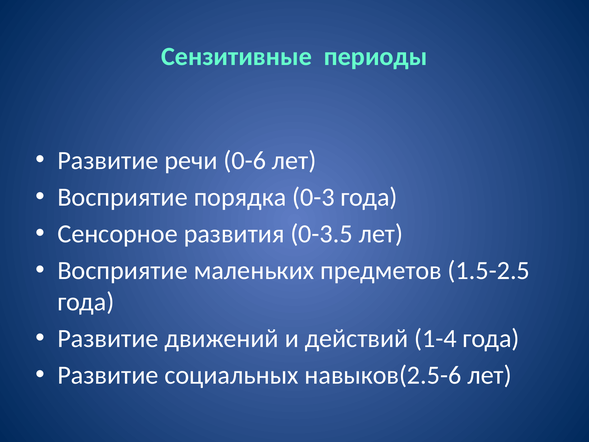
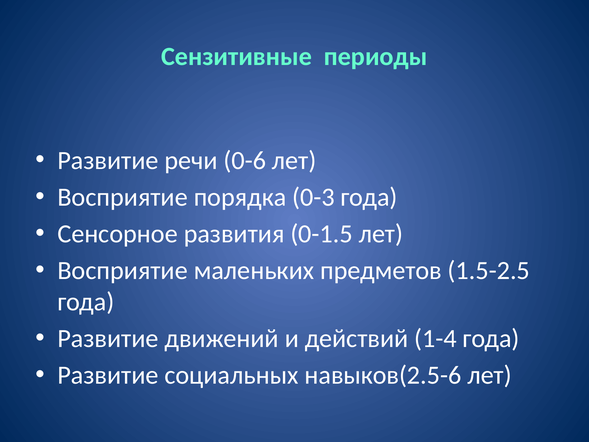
0-3.5: 0-3.5 -> 0-1.5
